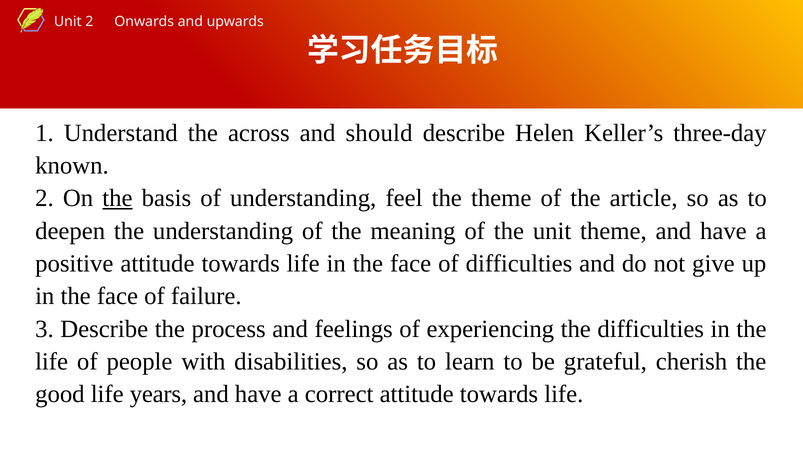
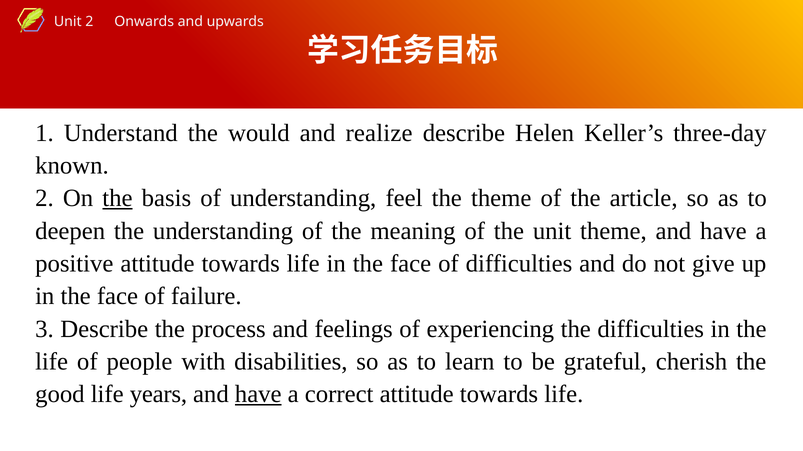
across: across -> would
should: should -> realize
have at (258, 395) underline: none -> present
